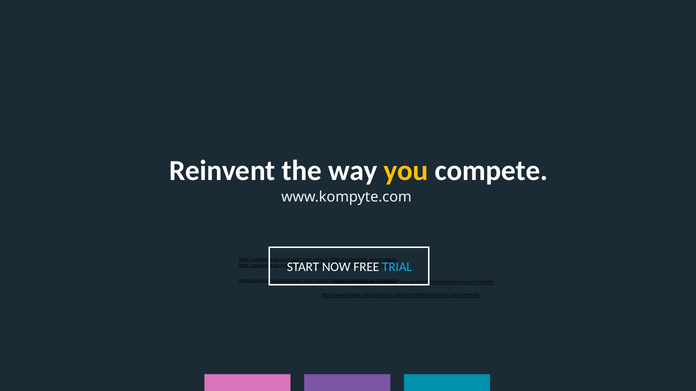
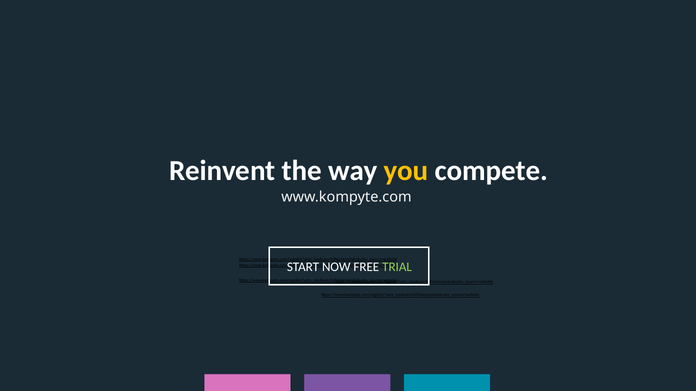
TRIAL colour: light blue -> light green
